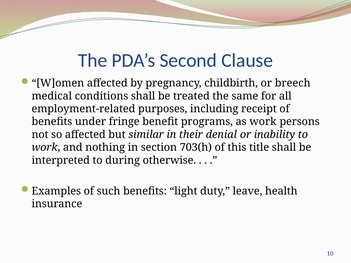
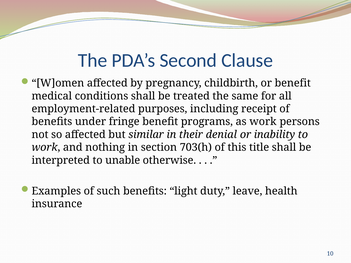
or breech: breech -> benefit
during: during -> unable
